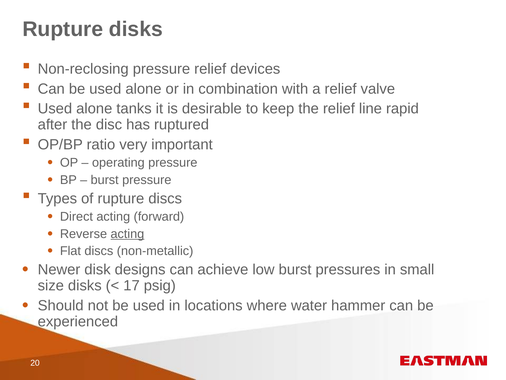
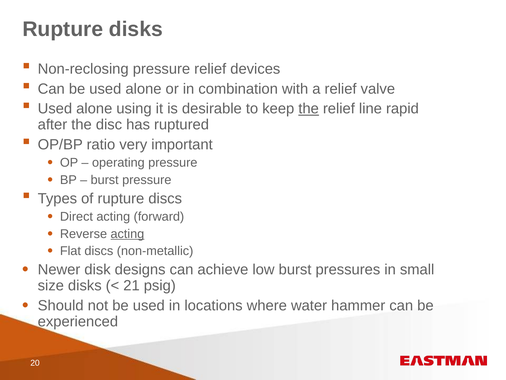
tanks: tanks -> using
the at (309, 109) underline: none -> present
17: 17 -> 21
